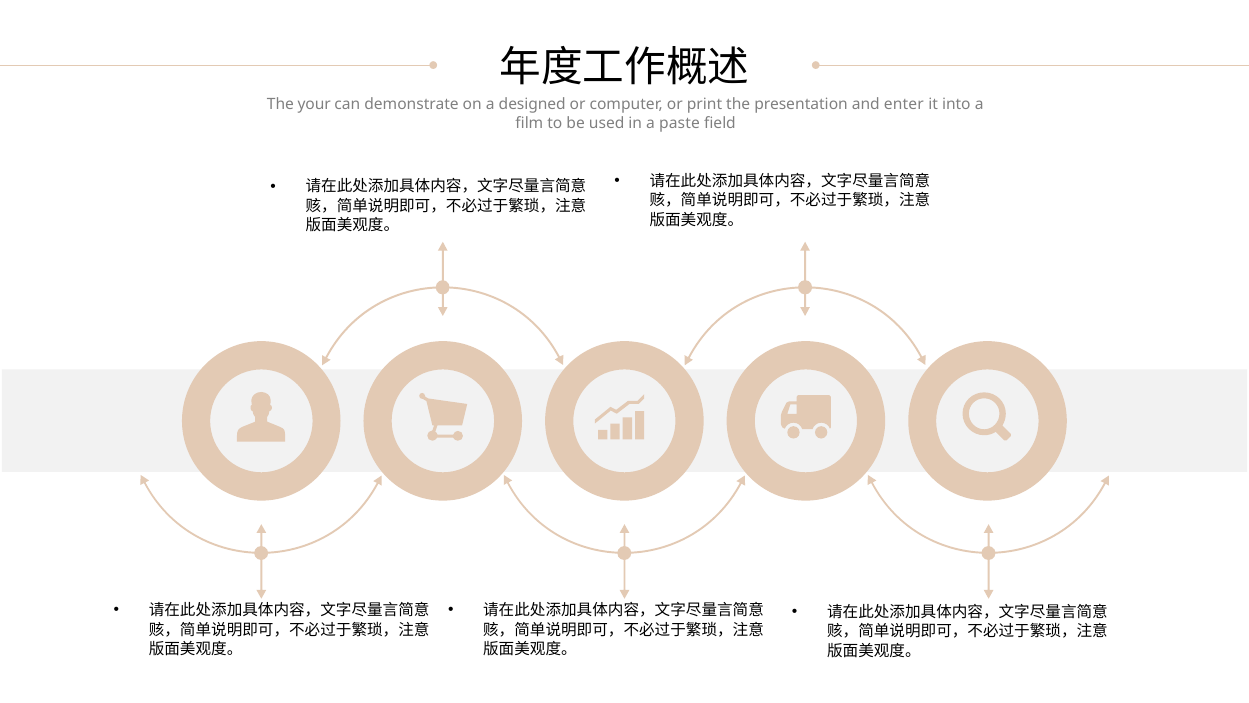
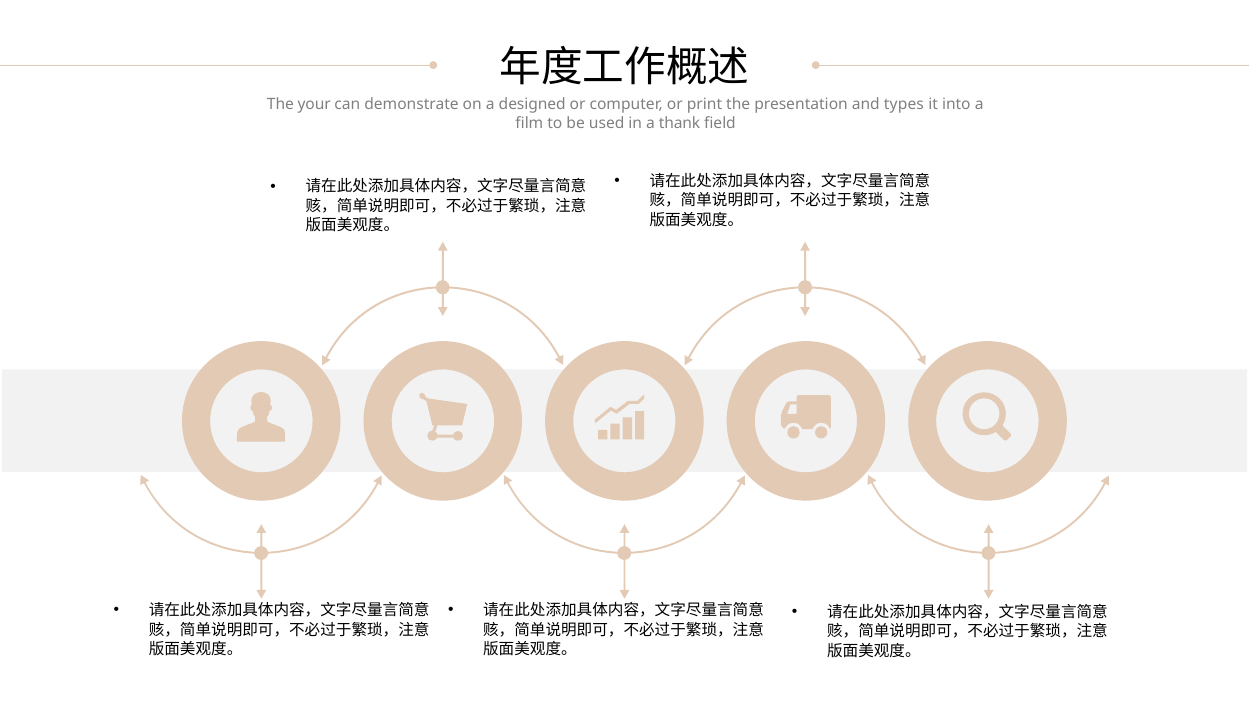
enter: enter -> types
paste: paste -> thank
